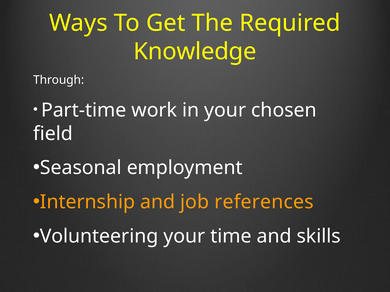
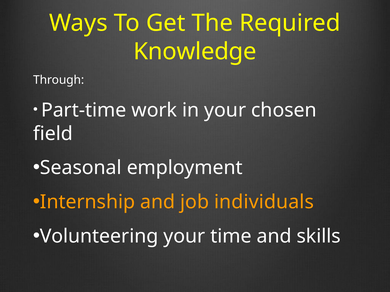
references: references -> individuals
